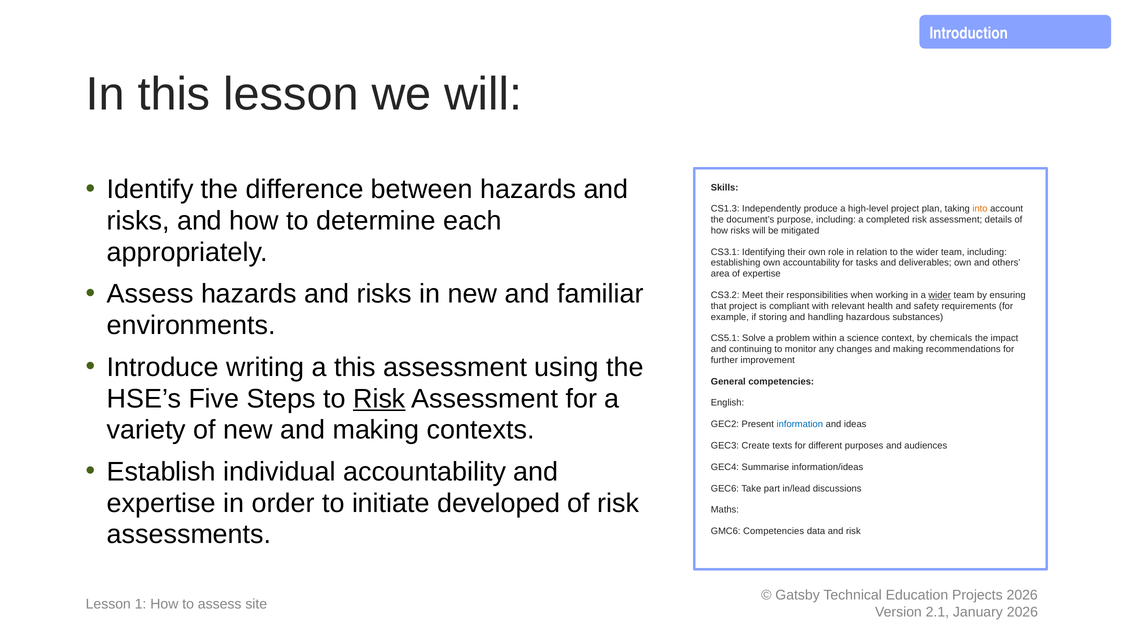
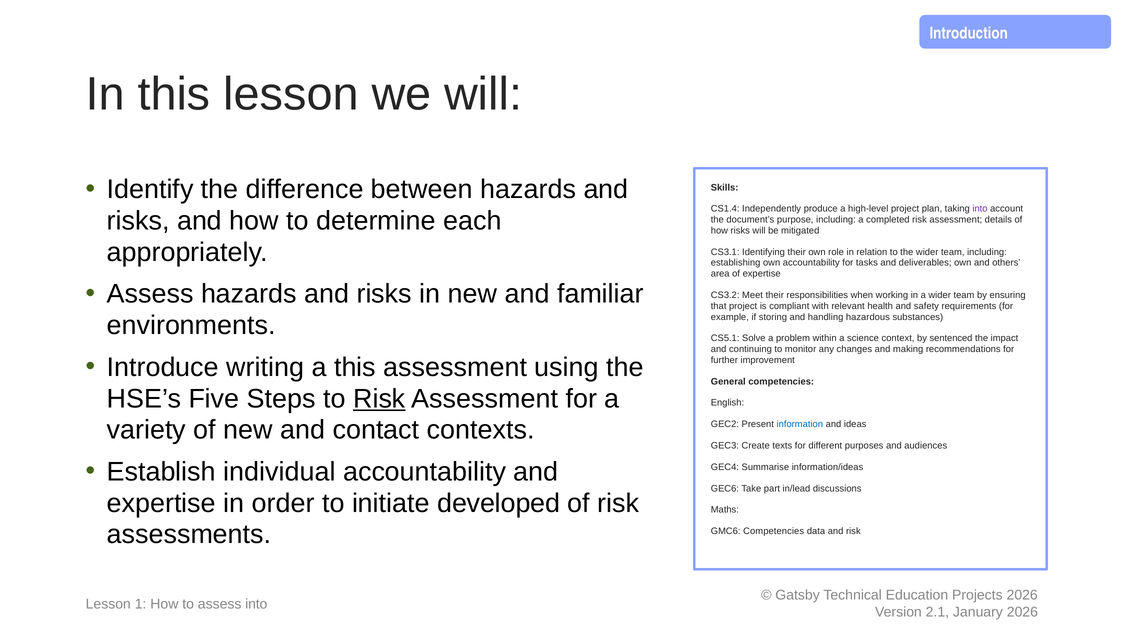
CS1.3: CS1.3 -> CS1.4
into at (980, 209) colour: orange -> purple
wider at (940, 295) underline: present -> none
chemicals: chemicals -> sentenced
new and making: making -> contact
assess site: site -> into
